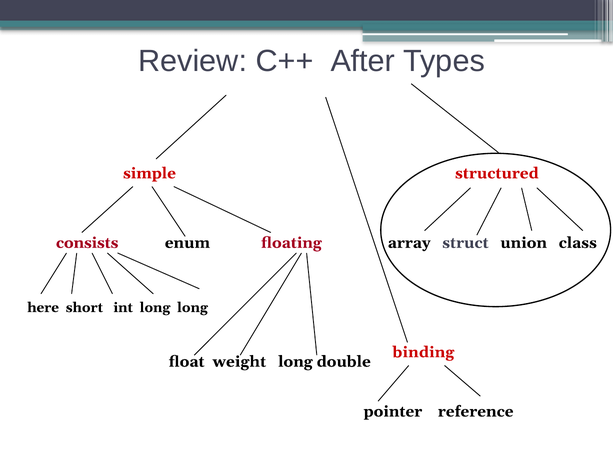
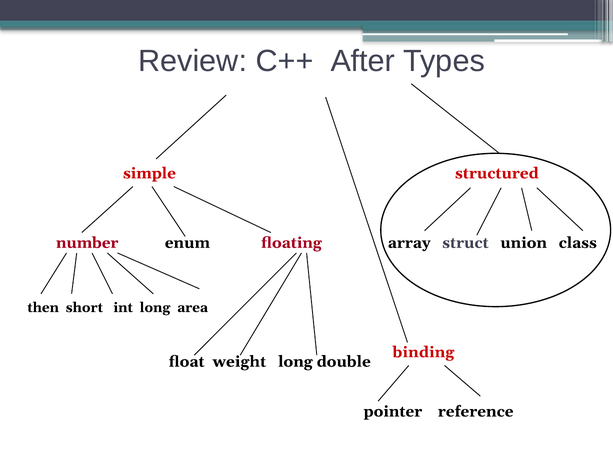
consists: consists -> number
here: here -> then
long long: long -> area
